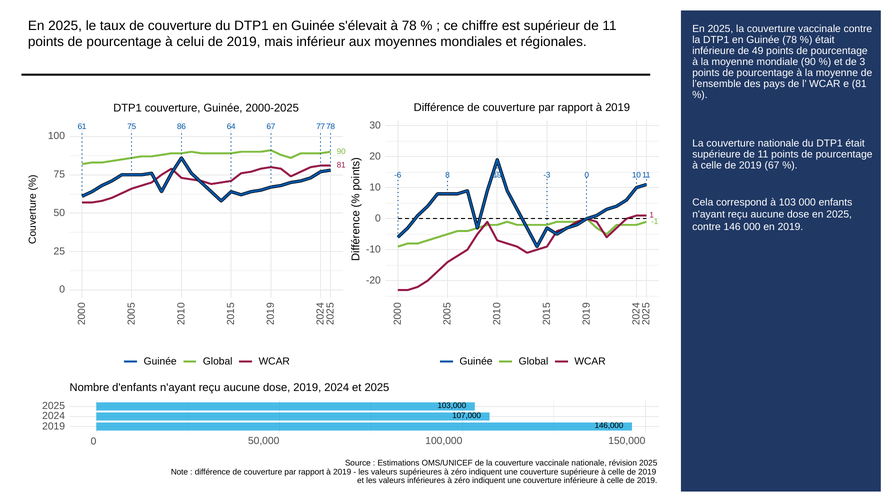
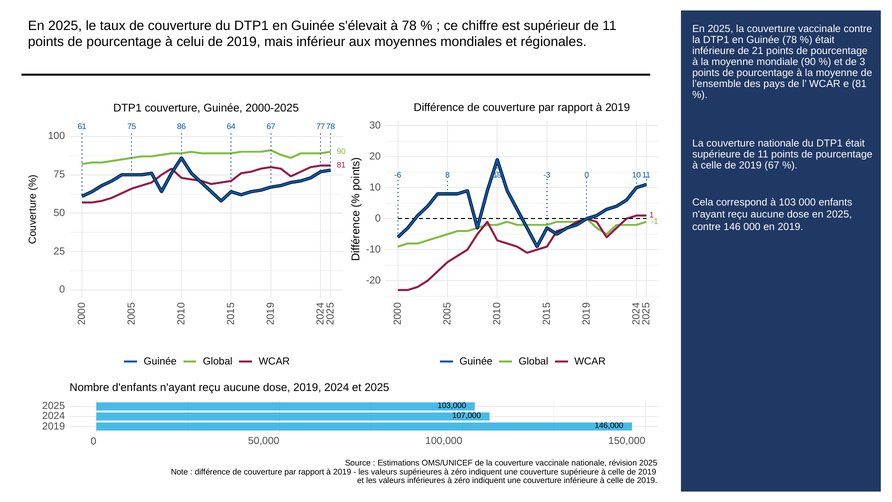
49: 49 -> 21
